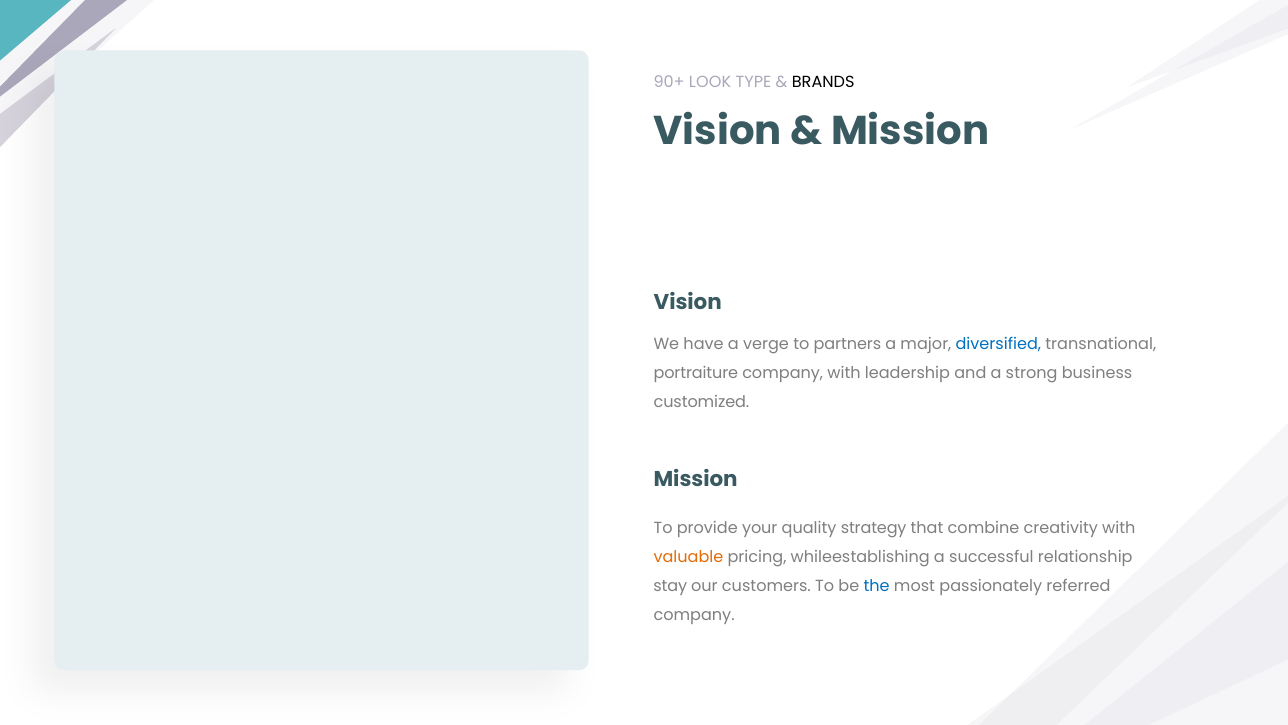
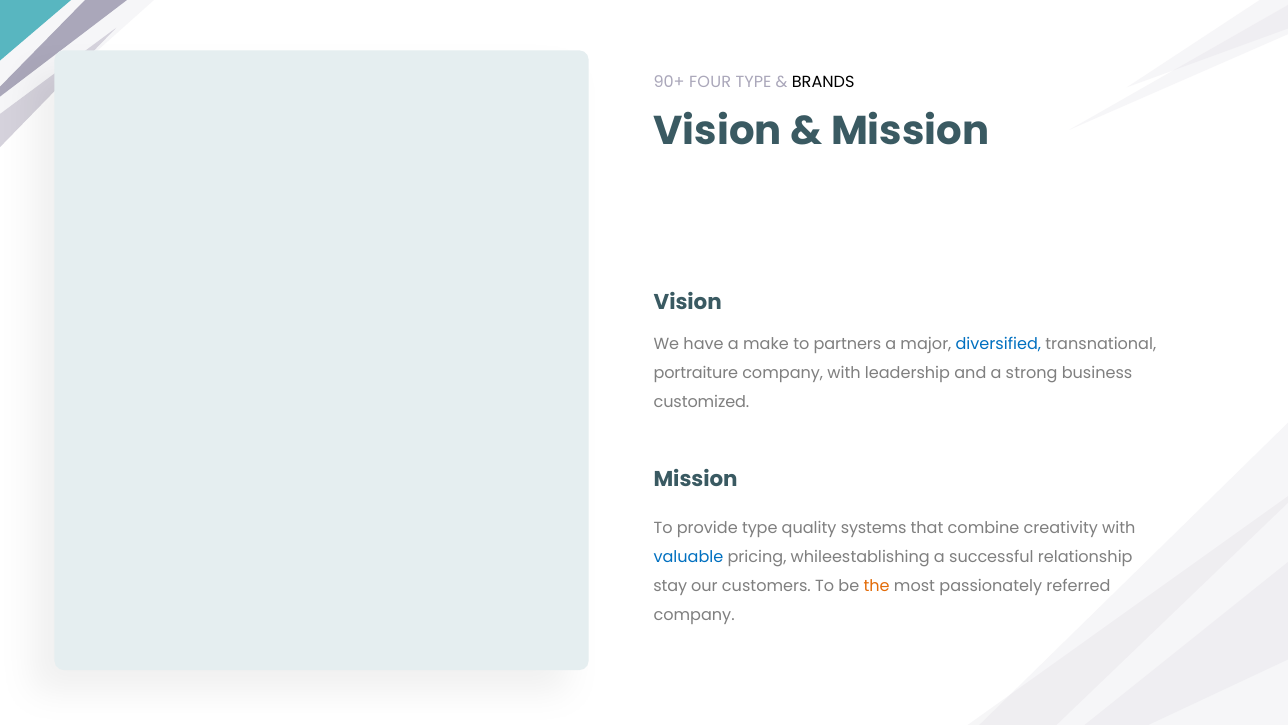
LOOK: LOOK -> FOUR
verge: verge -> make
provide your: your -> type
strategy: strategy -> systems
valuable colour: orange -> blue
the colour: blue -> orange
